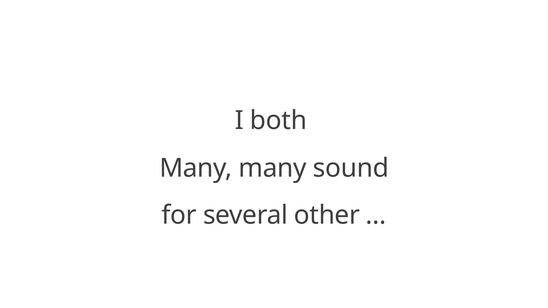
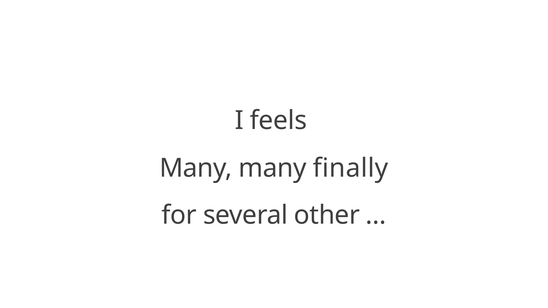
both: both -> feels
sound: sound -> finally
